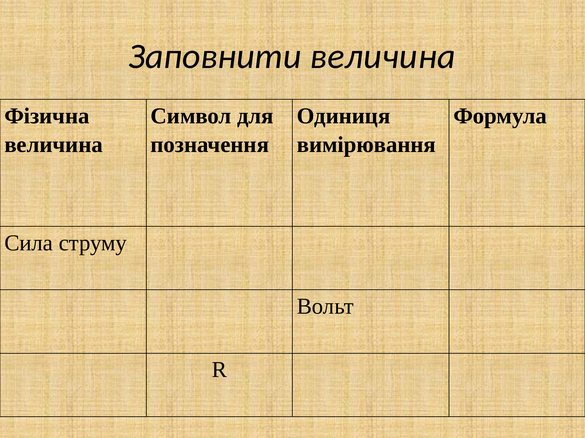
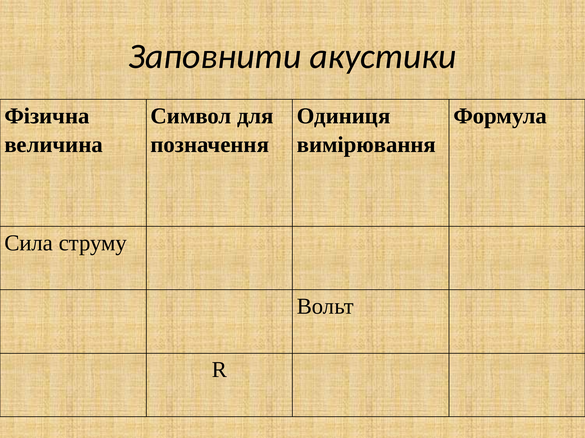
Заповнити величина: величина -> акустики
